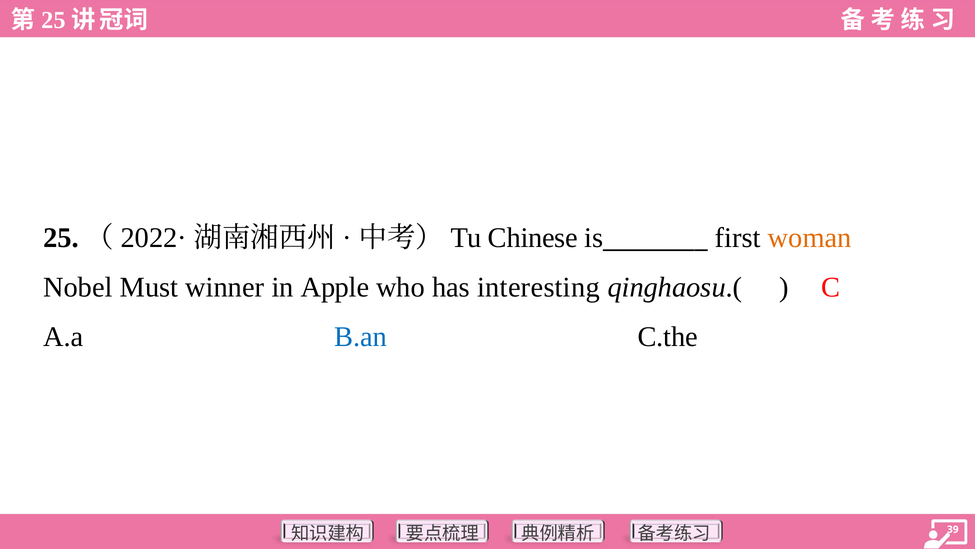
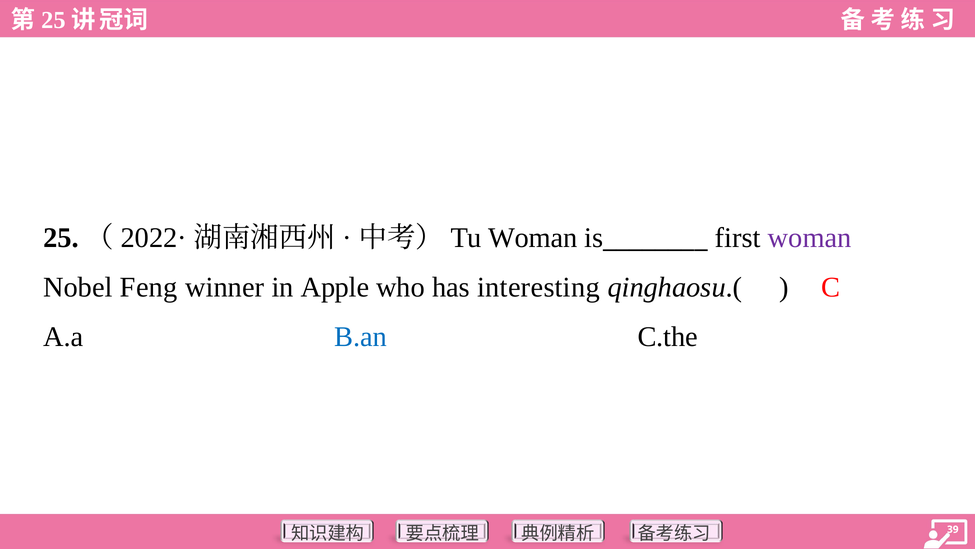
Chinese at (533, 237): Chinese -> Woman
woman at (810, 237) colour: orange -> purple
Must: Must -> Feng
